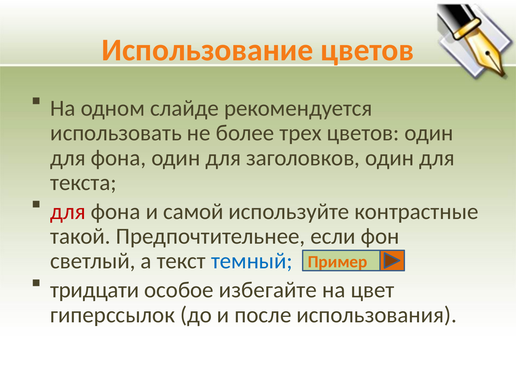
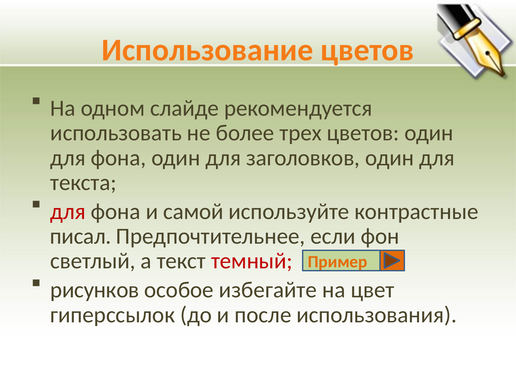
такой: такой -> писал
темный colour: blue -> red
тридцати: тридцати -> рисунков
